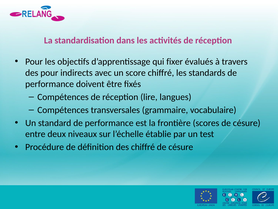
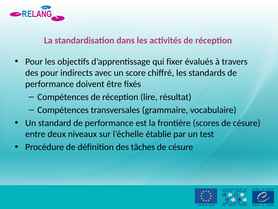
langues: langues -> résultat
des chiffré: chiffré -> tâches
